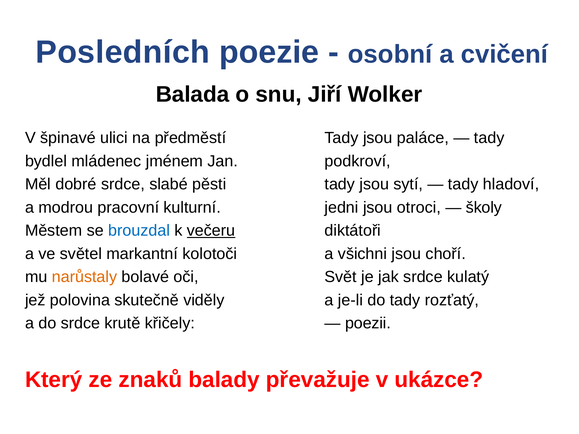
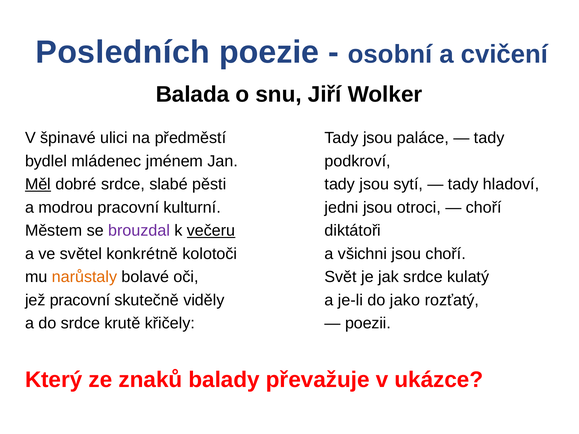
Měl underline: none -> present
školy at (484, 208): školy -> choří
brouzdal colour: blue -> purple
markantní: markantní -> konkrétně
jež polovina: polovina -> pracovní
do tady: tady -> jako
